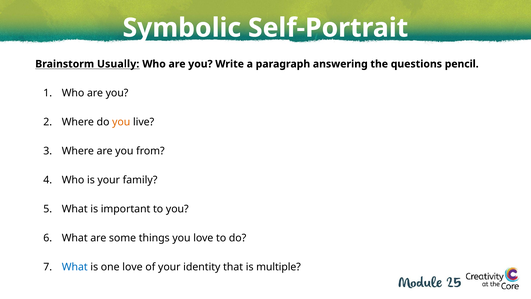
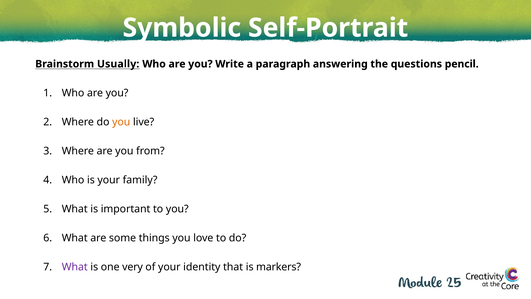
What at (75, 267) colour: blue -> purple
one love: love -> very
multiple: multiple -> markers
